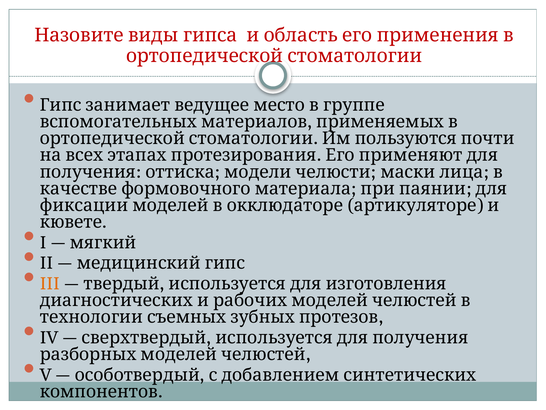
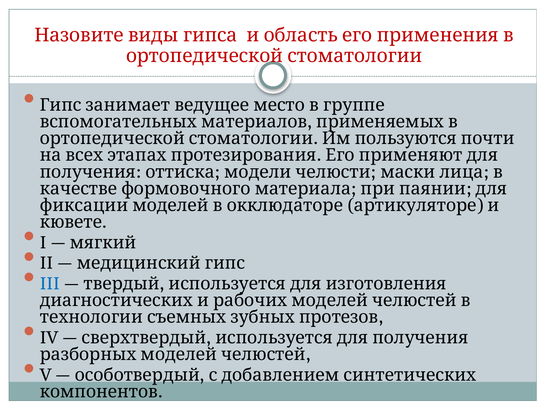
III colour: orange -> blue
